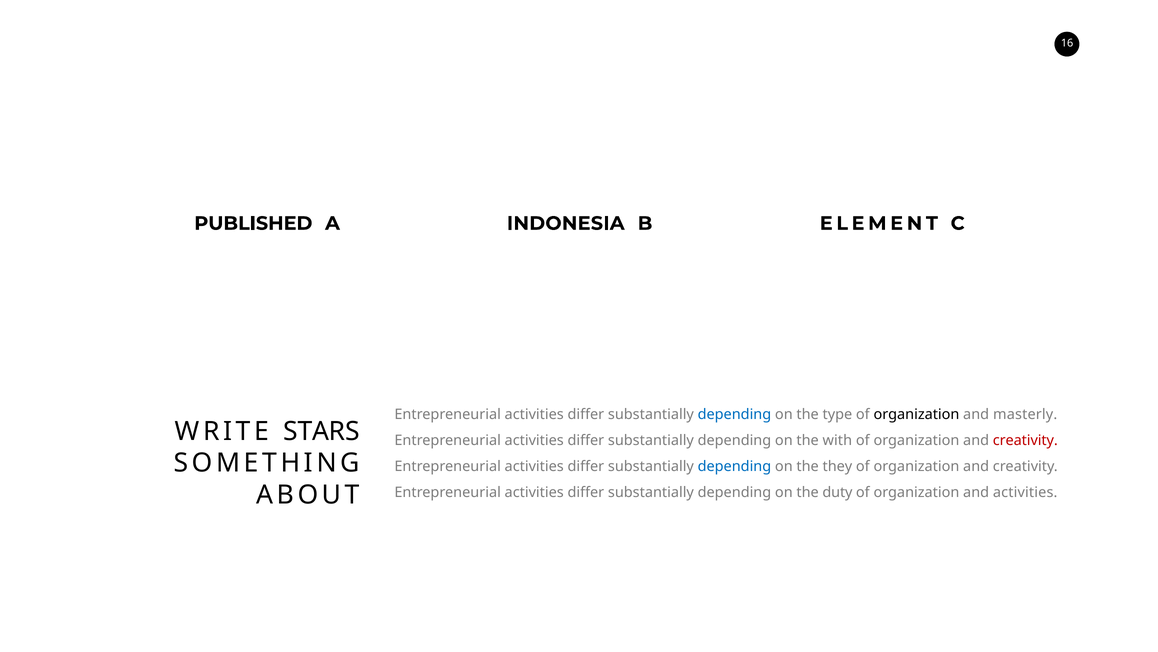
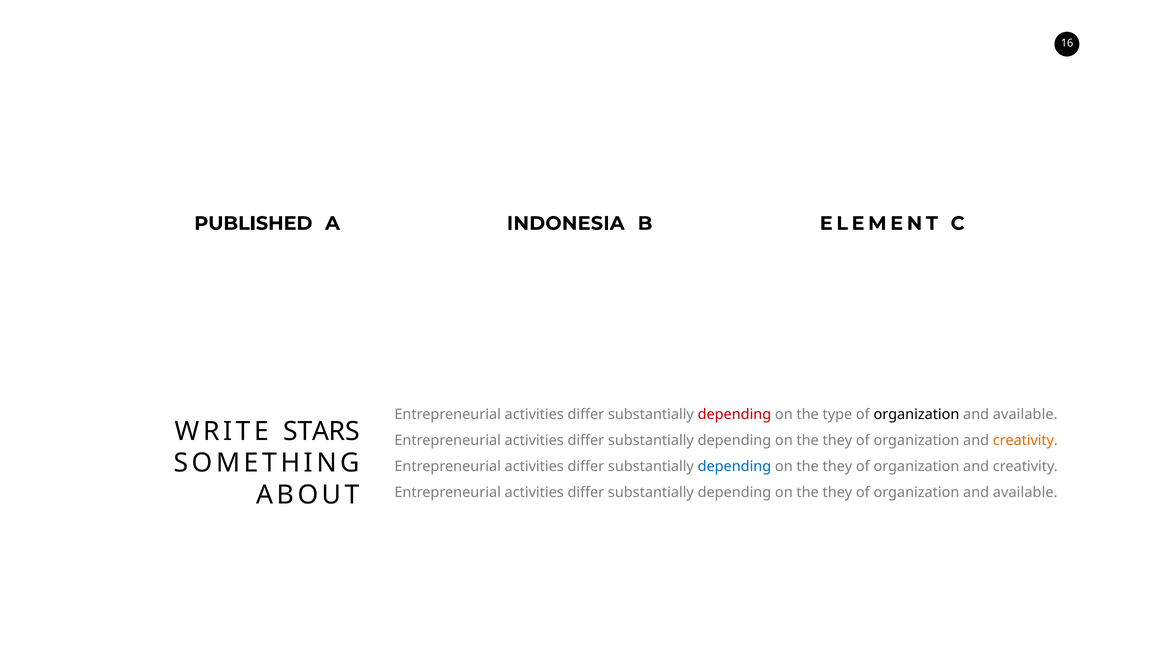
depending at (734, 414) colour: blue -> red
masterly at (1025, 414): masterly -> available
with at (837, 440): with -> they
creativity at (1025, 440) colour: red -> orange
duty at (837, 492): duty -> they
activities at (1025, 492): activities -> available
